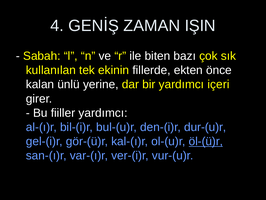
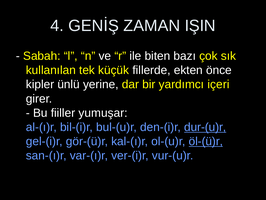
ekinin: ekinin -> küçük
kalan: kalan -> kipler
fiiller yardımcı: yardımcı -> yumuşar
dur-(u)r underline: none -> present
